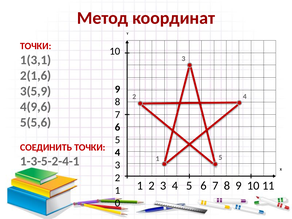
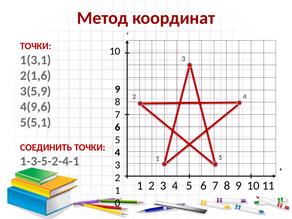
5(5,6: 5(5,6 -> 5(5,1
